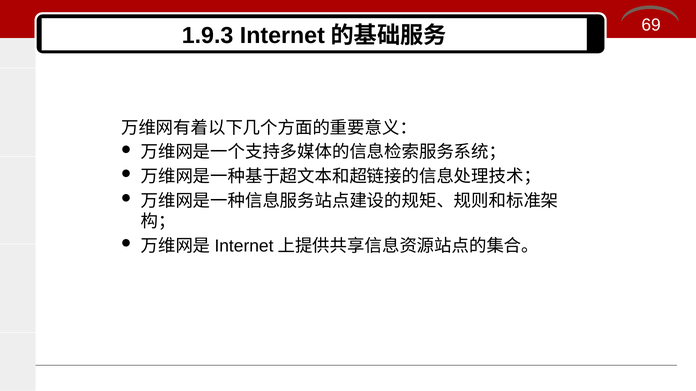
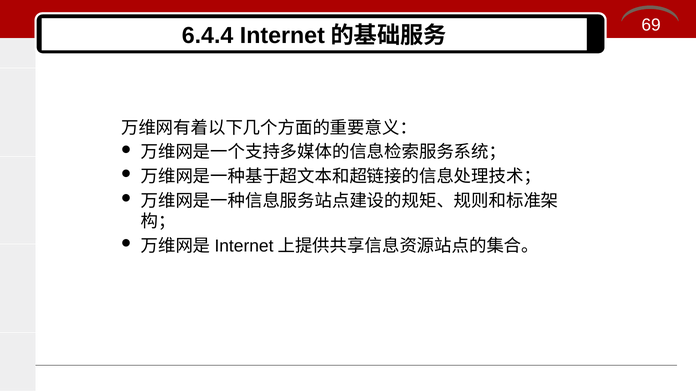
1.9.3: 1.9.3 -> 6.4.4
